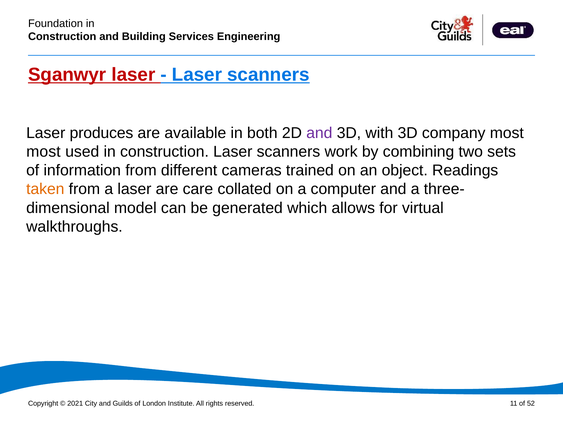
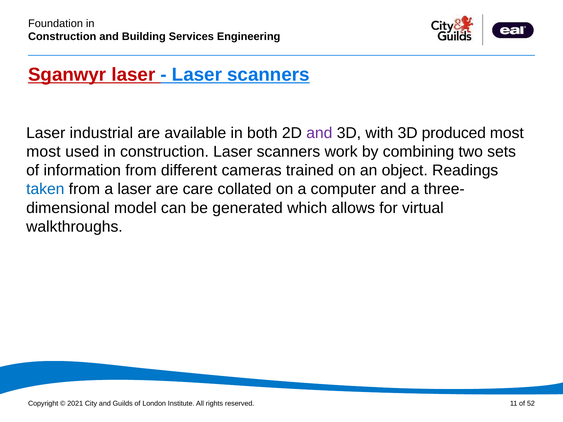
produces: produces -> industrial
company: company -> produced
taken colour: orange -> blue
